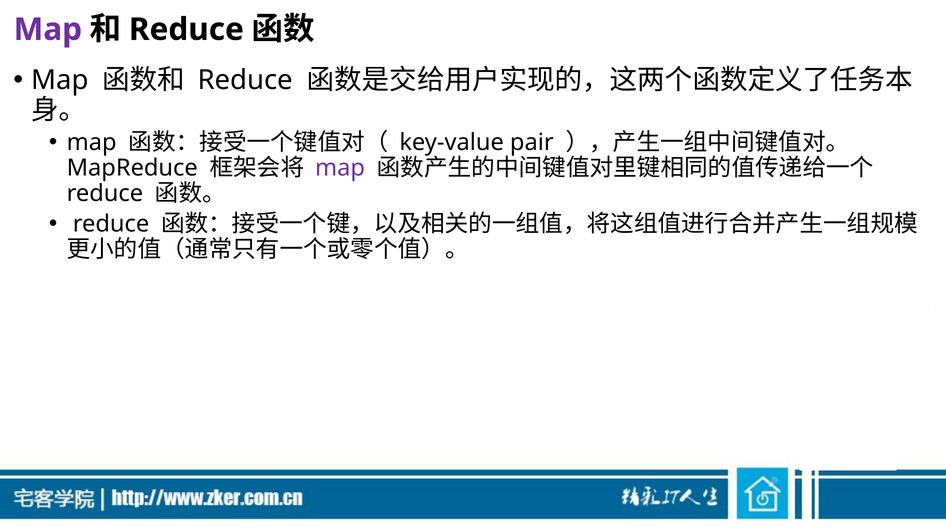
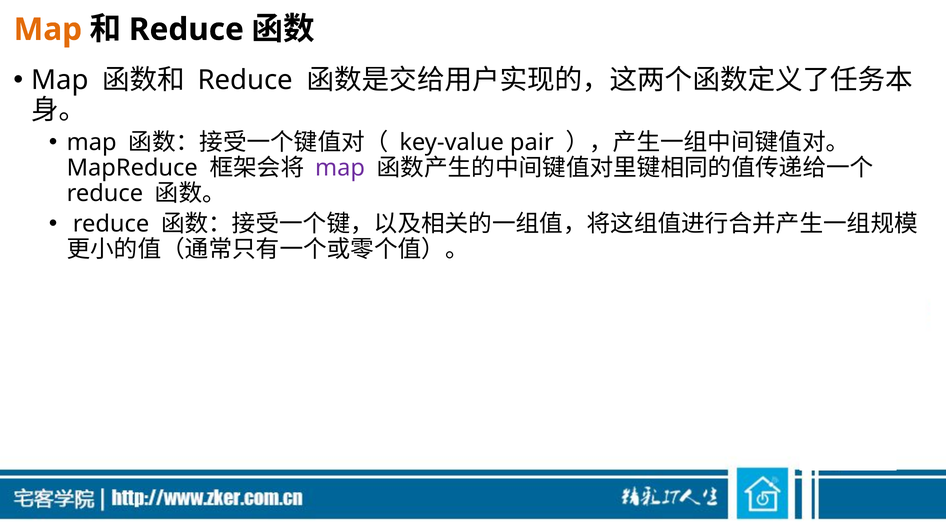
Map at (48, 30) colour: purple -> orange
